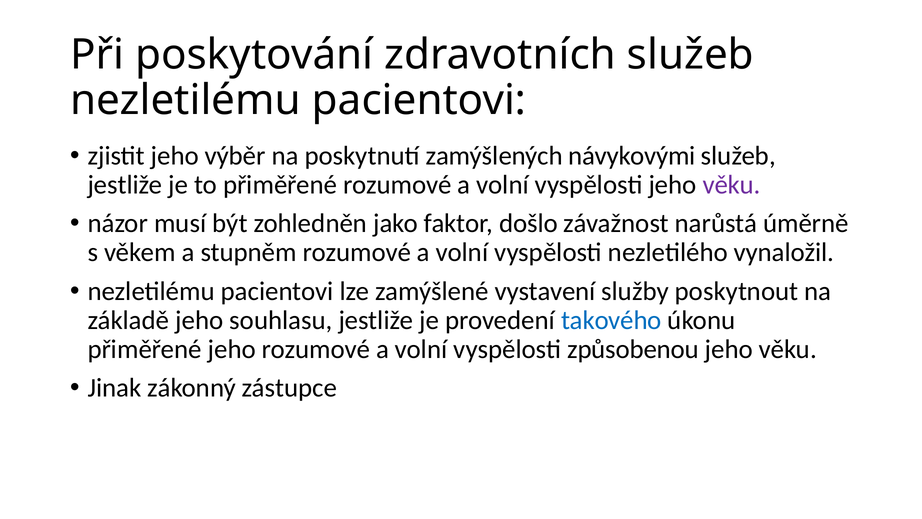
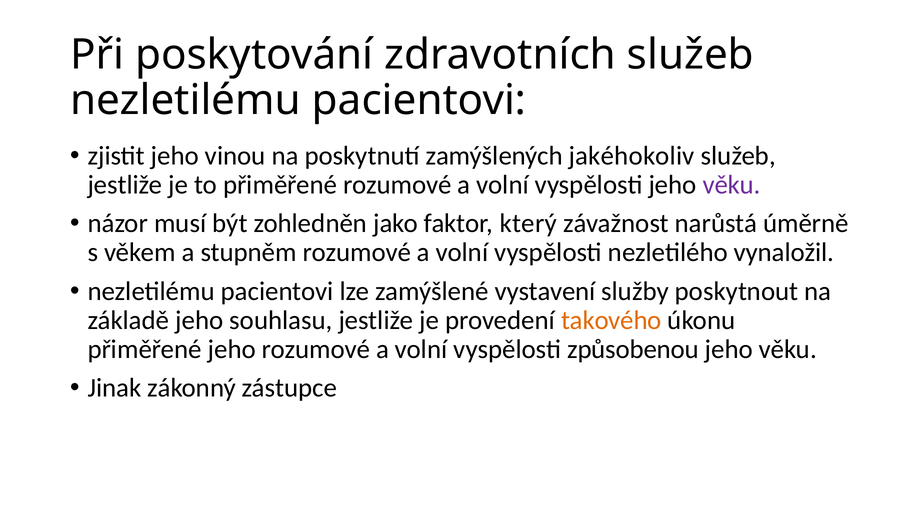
výběr: výběr -> vinou
návykovými: návykovými -> jakéhokoliv
došlo: došlo -> který
takového colour: blue -> orange
